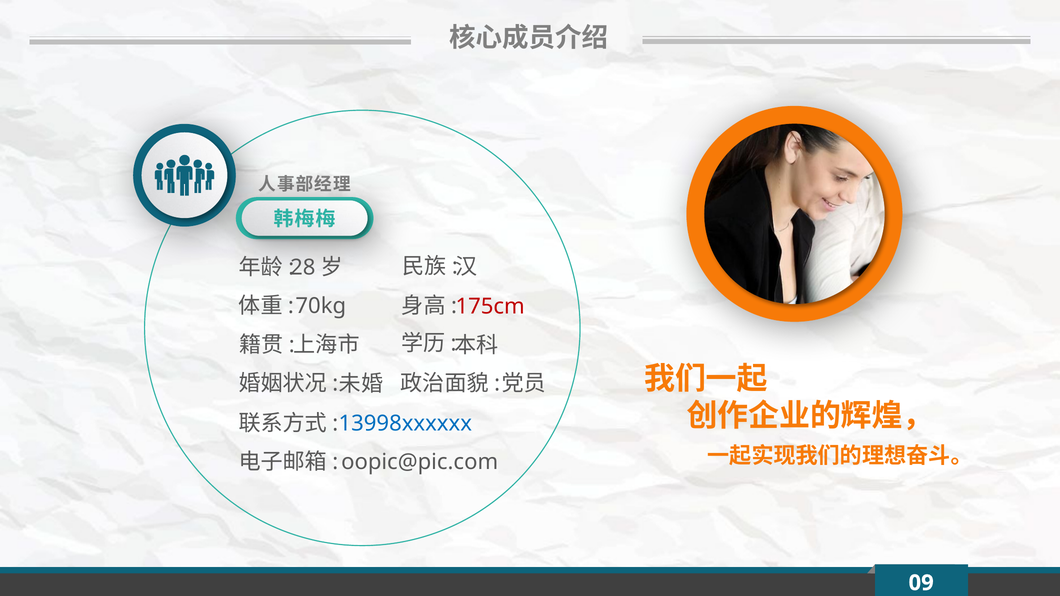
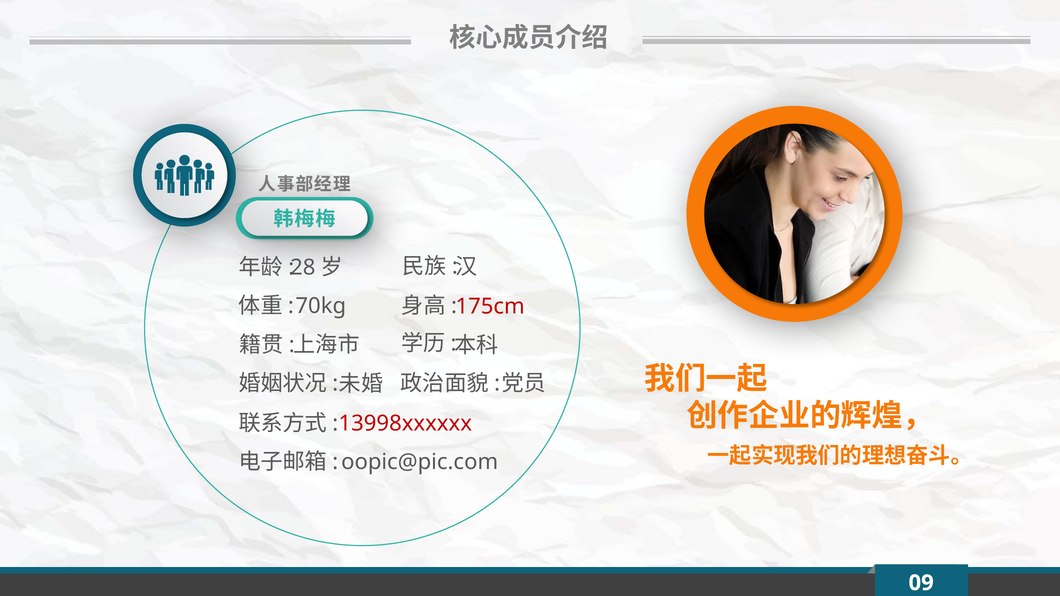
13998xxxxxx colour: blue -> red
